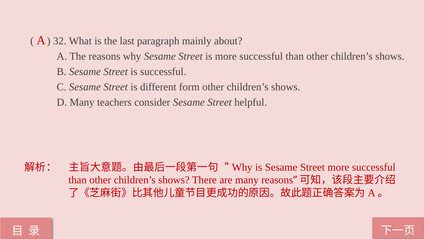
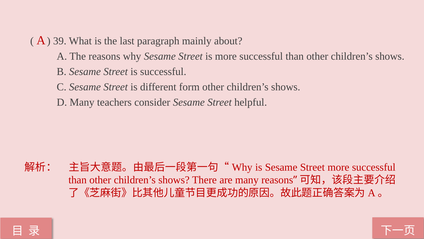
32: 32 -> 39
